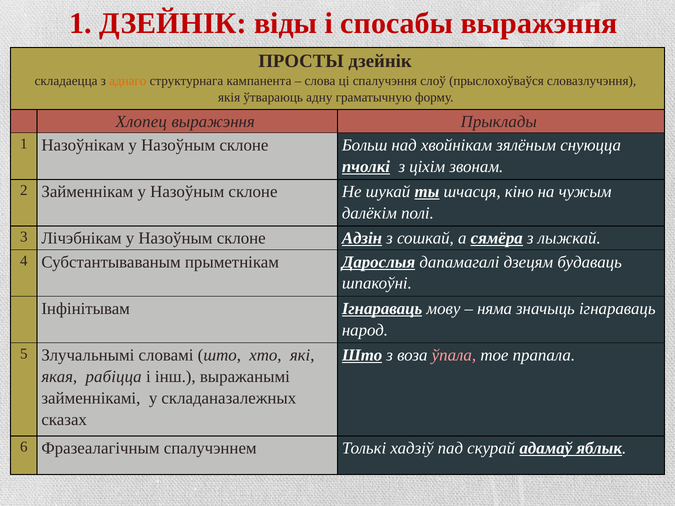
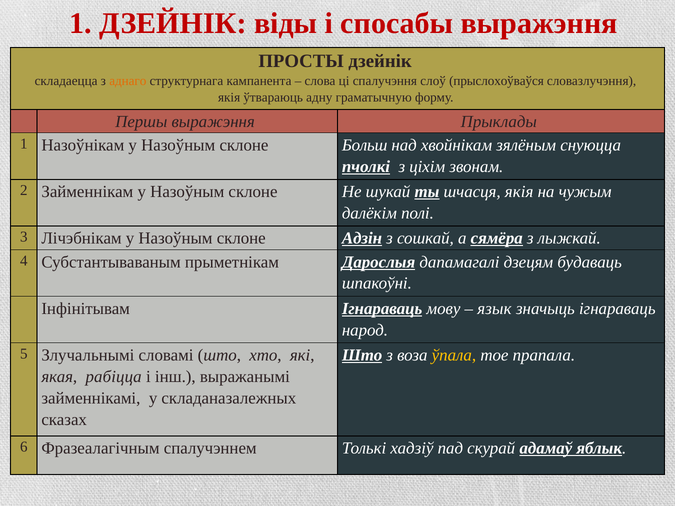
Хлопец: Хлопец -> Першы
шчасця кіно: кіно -> якія
няма: няма -> язык
ўпала colour: pink -> yellow
